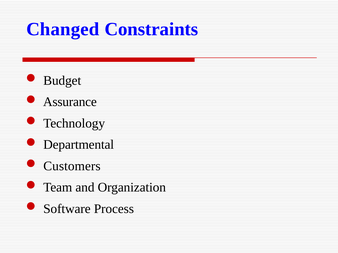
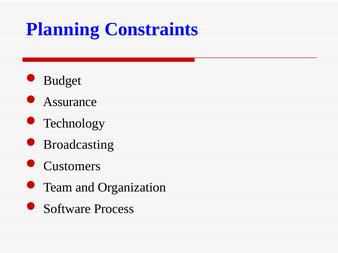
Changed: Changed -> Planning
Departmental: Departmental -> Broadcasting
